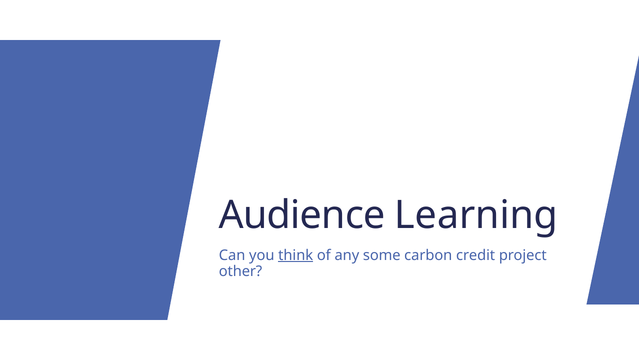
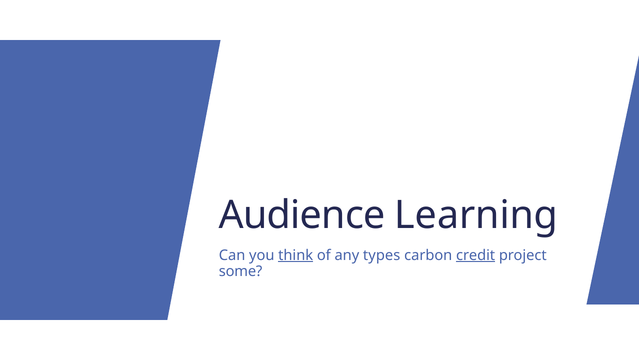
some: some -> types
credit underline: none -> present
other: other -> some
